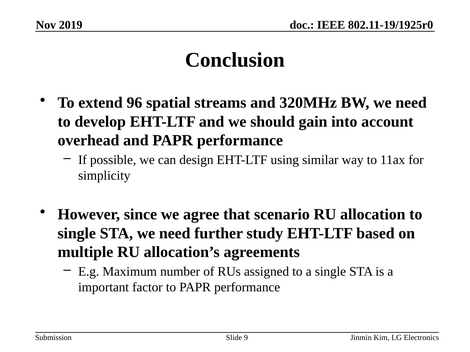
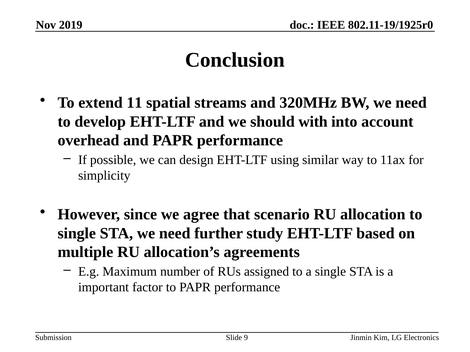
96: 96 -> 11
gain: gain -> with
